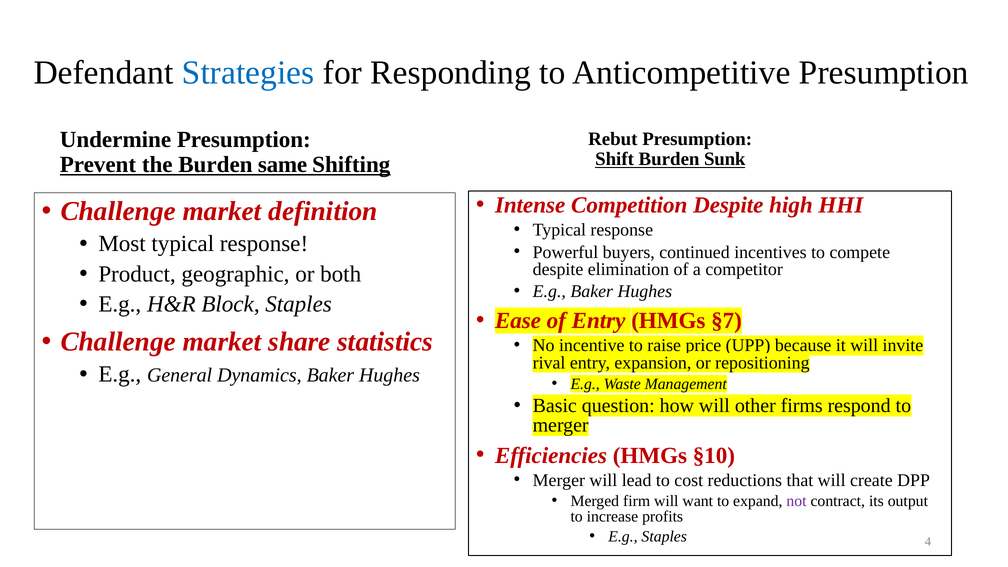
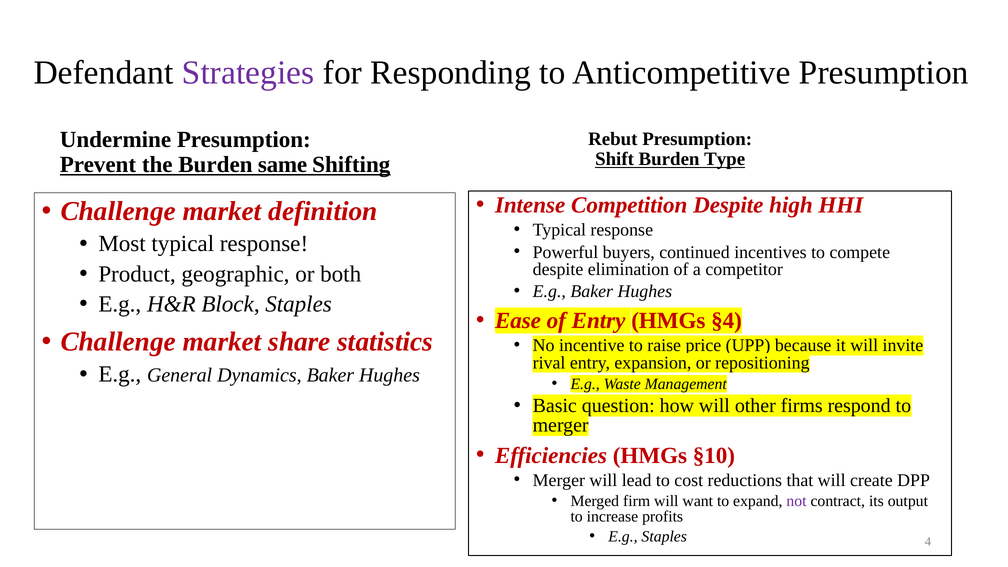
Strategies colour: blue -> purple
Sunk: Sunk -> Type
§7: §7 -> §4
